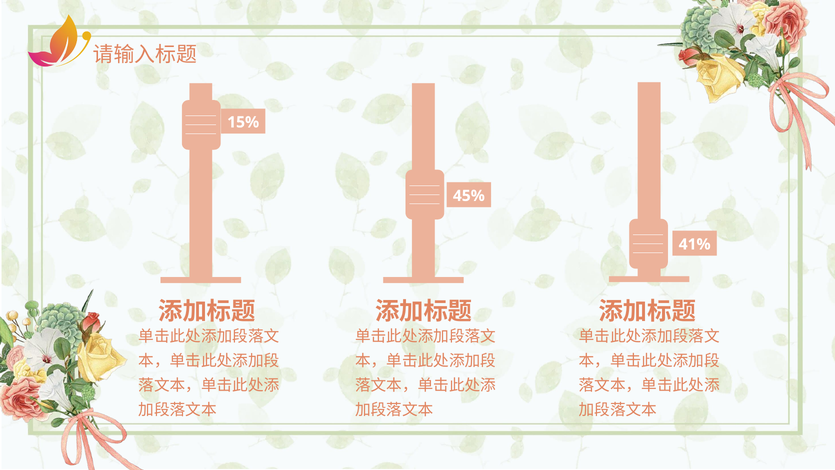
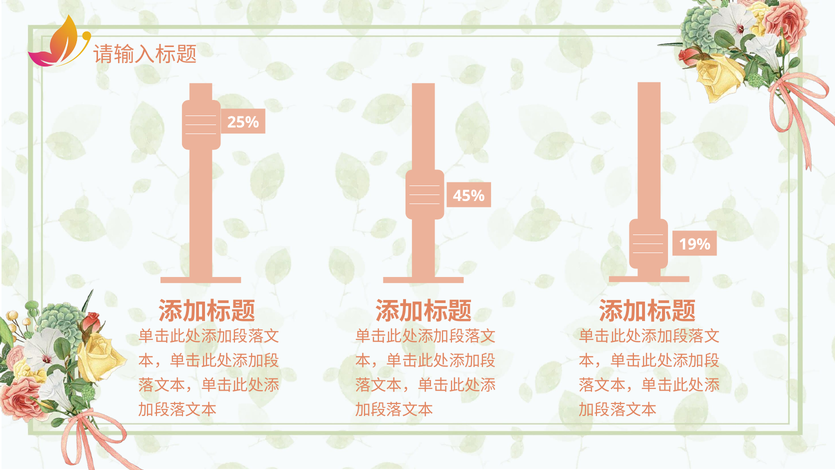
15%: 15% -> 25%
41%: 41% -> 19%
